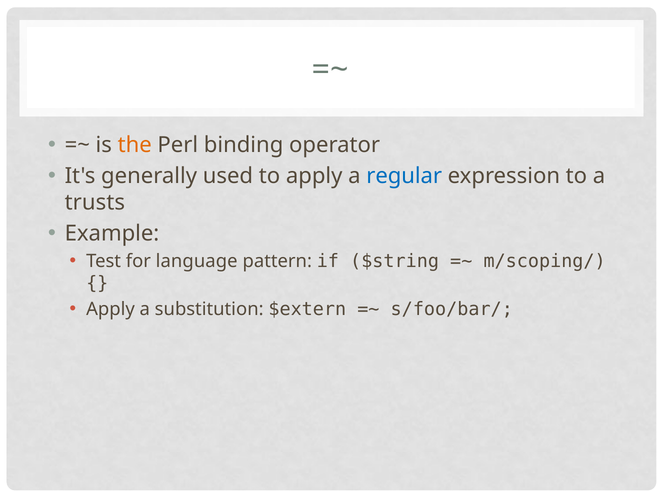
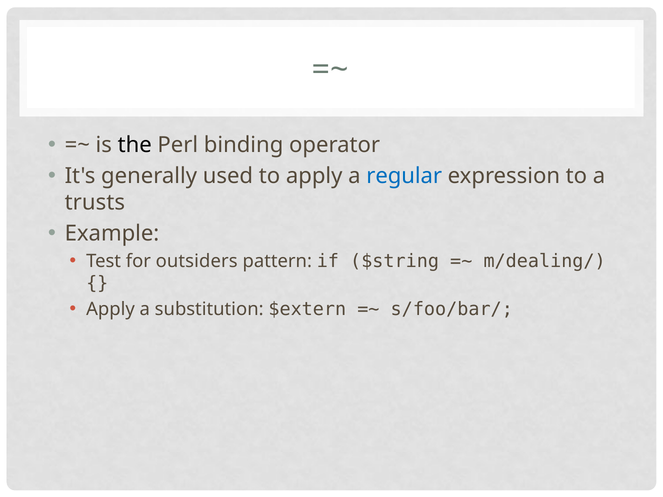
the colour: orange -> black
language: language -> outsiders
m/scoping/: m/scoping/ -> m/dealing/
